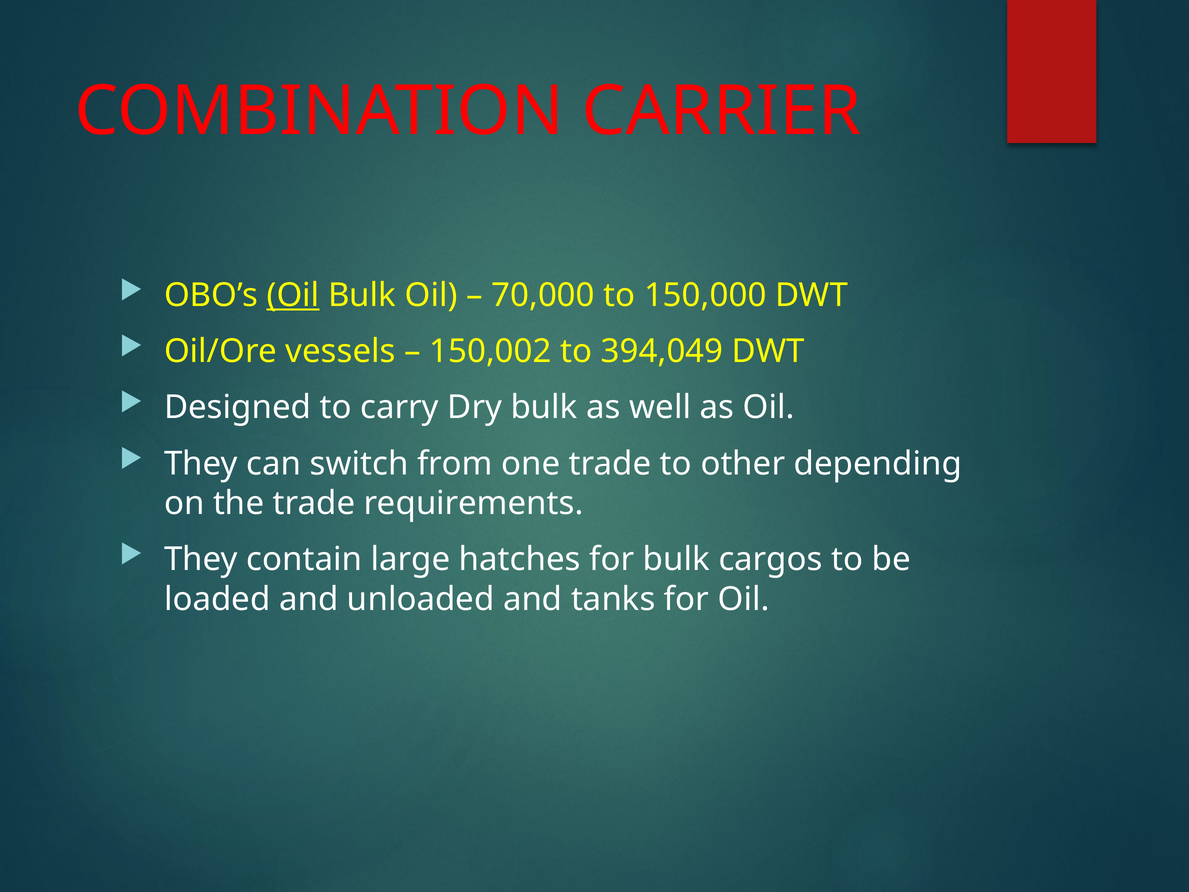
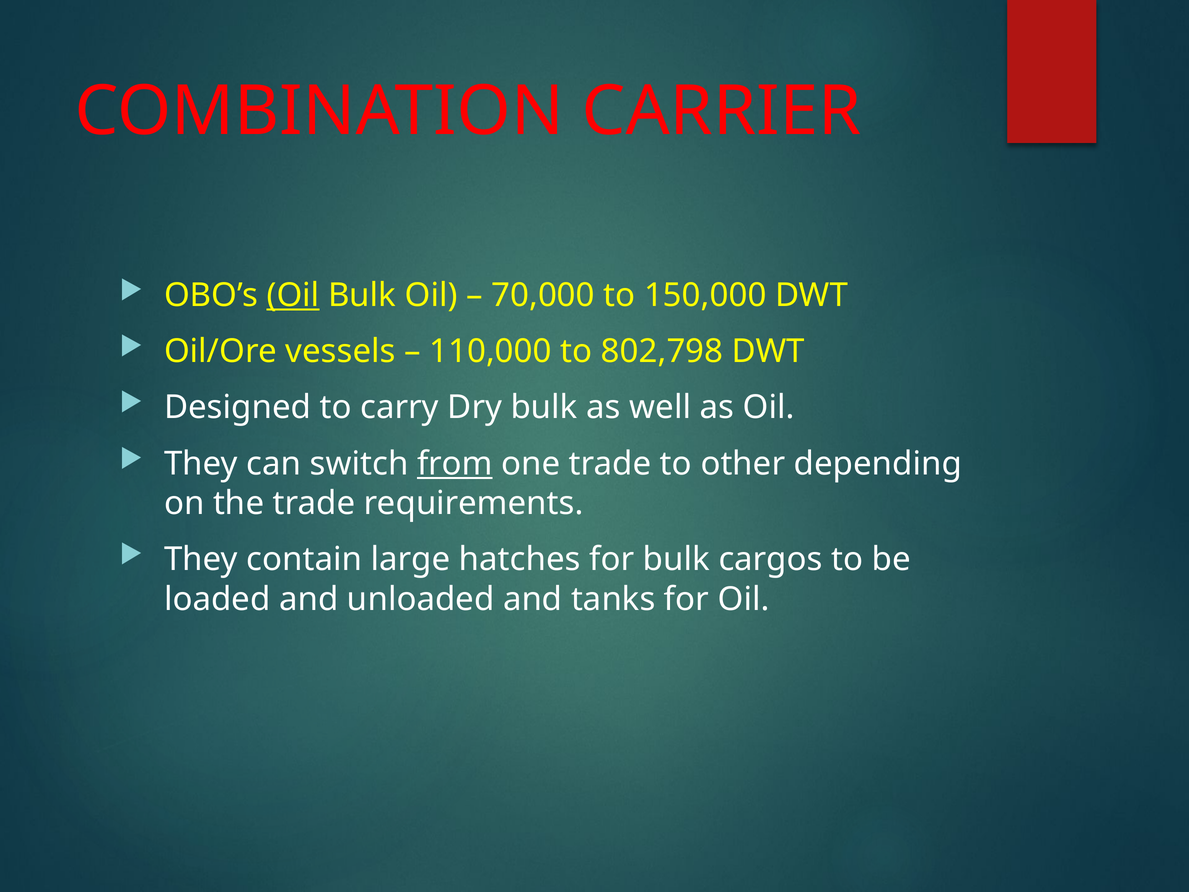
150,002: 150,002 -> 110,000
394,049: 394,049 -> 802,798
from underline: none -> present
